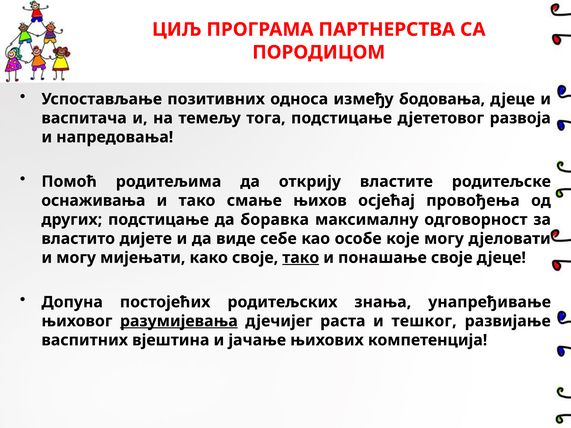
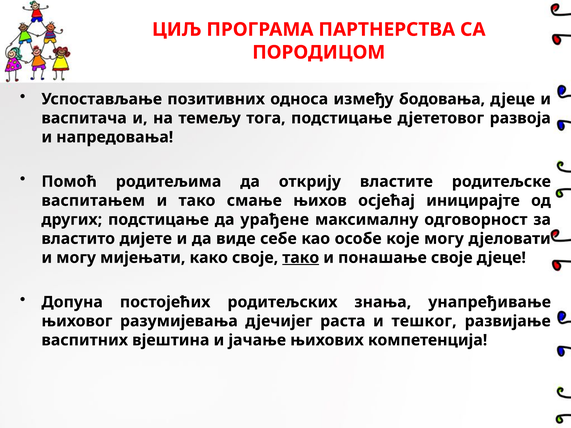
оснаживања: оснаживања -> васпитањем
провођења: провођења -> иницирајте
боравка: боравка -> урађене
разумијевања underline: present -> none
